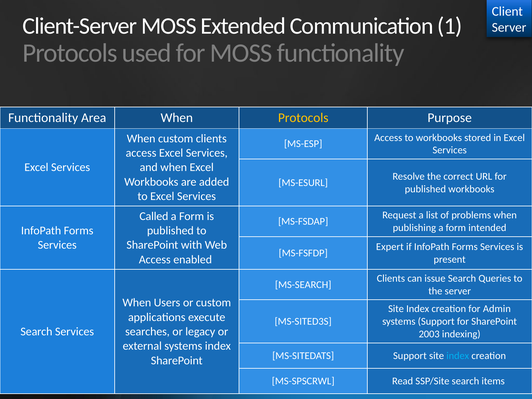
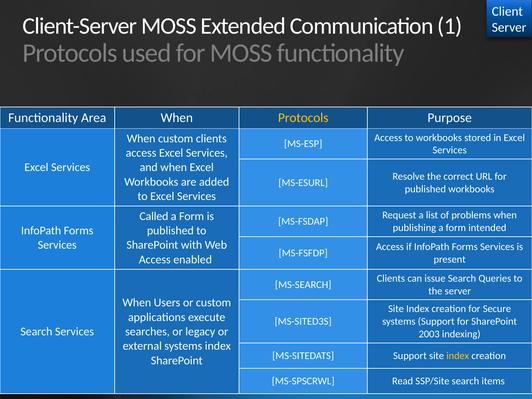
Expert at (390, 247): Expert -> Access
Admin: Admin -> Secure
index at (458, 356) colour: light blue -> yellow
